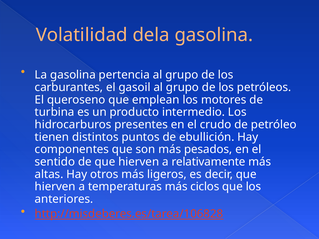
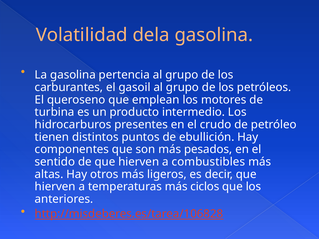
relativamente: relativamente -> combustibles
